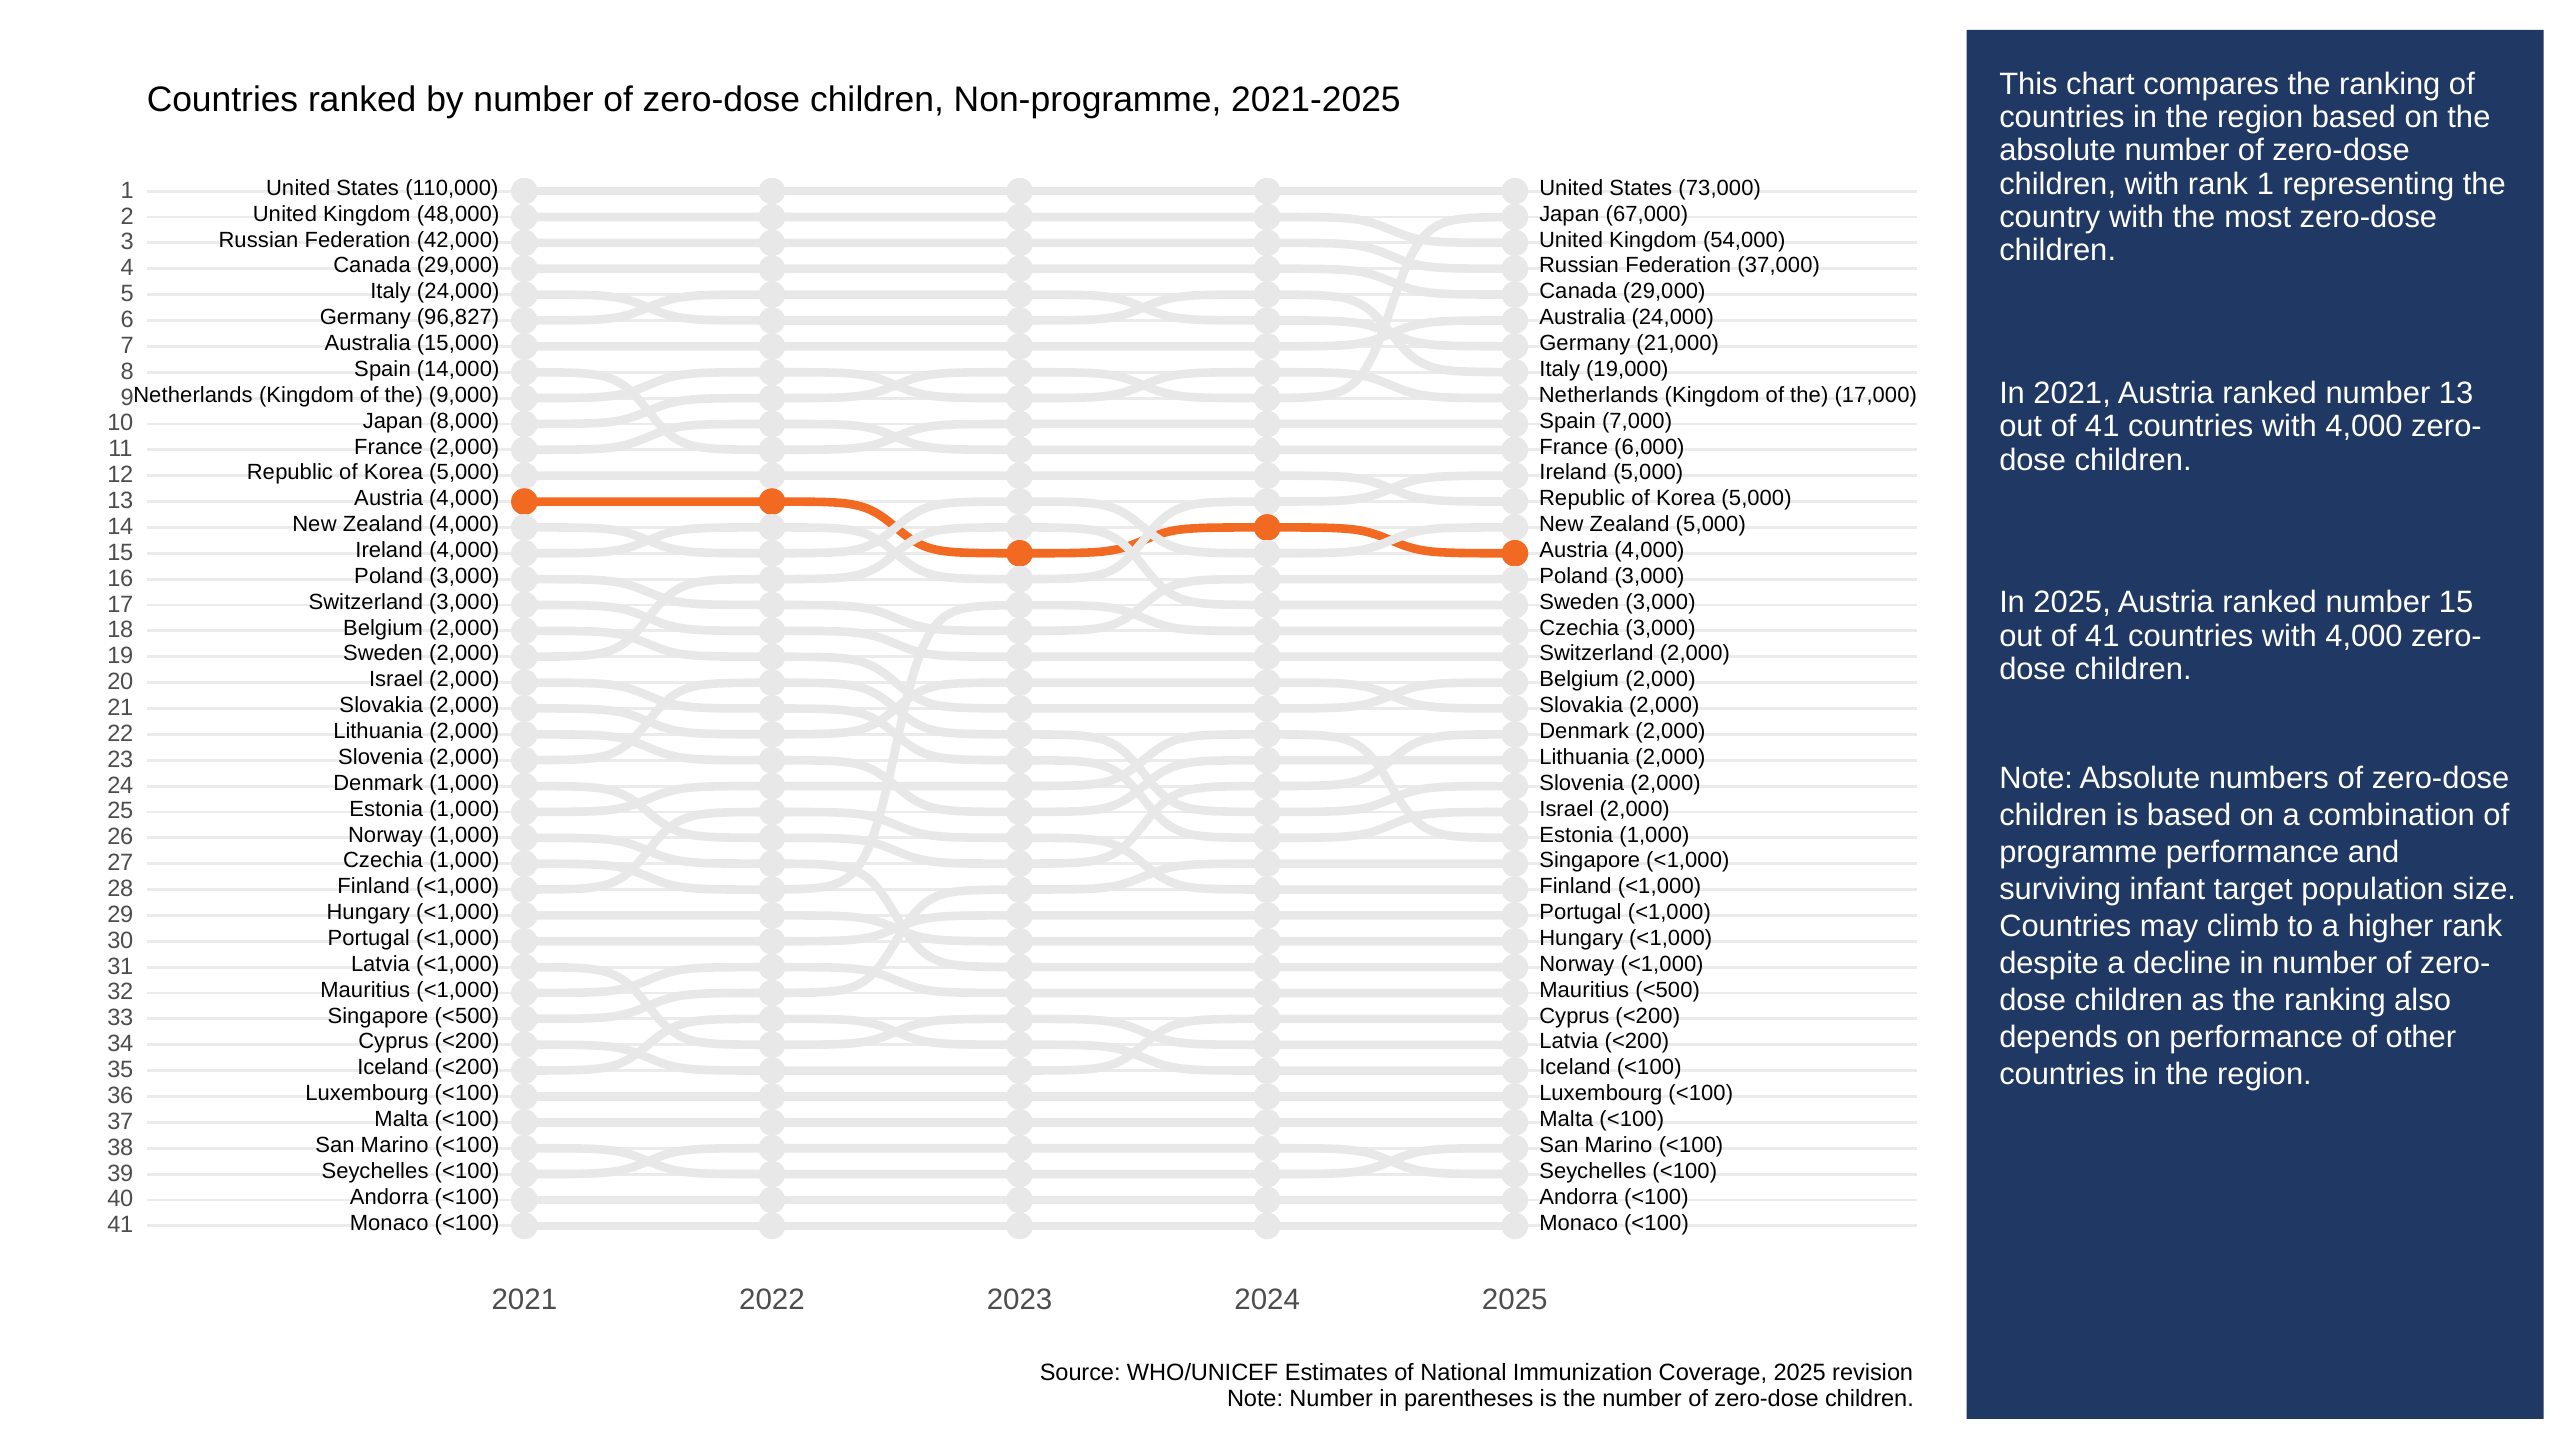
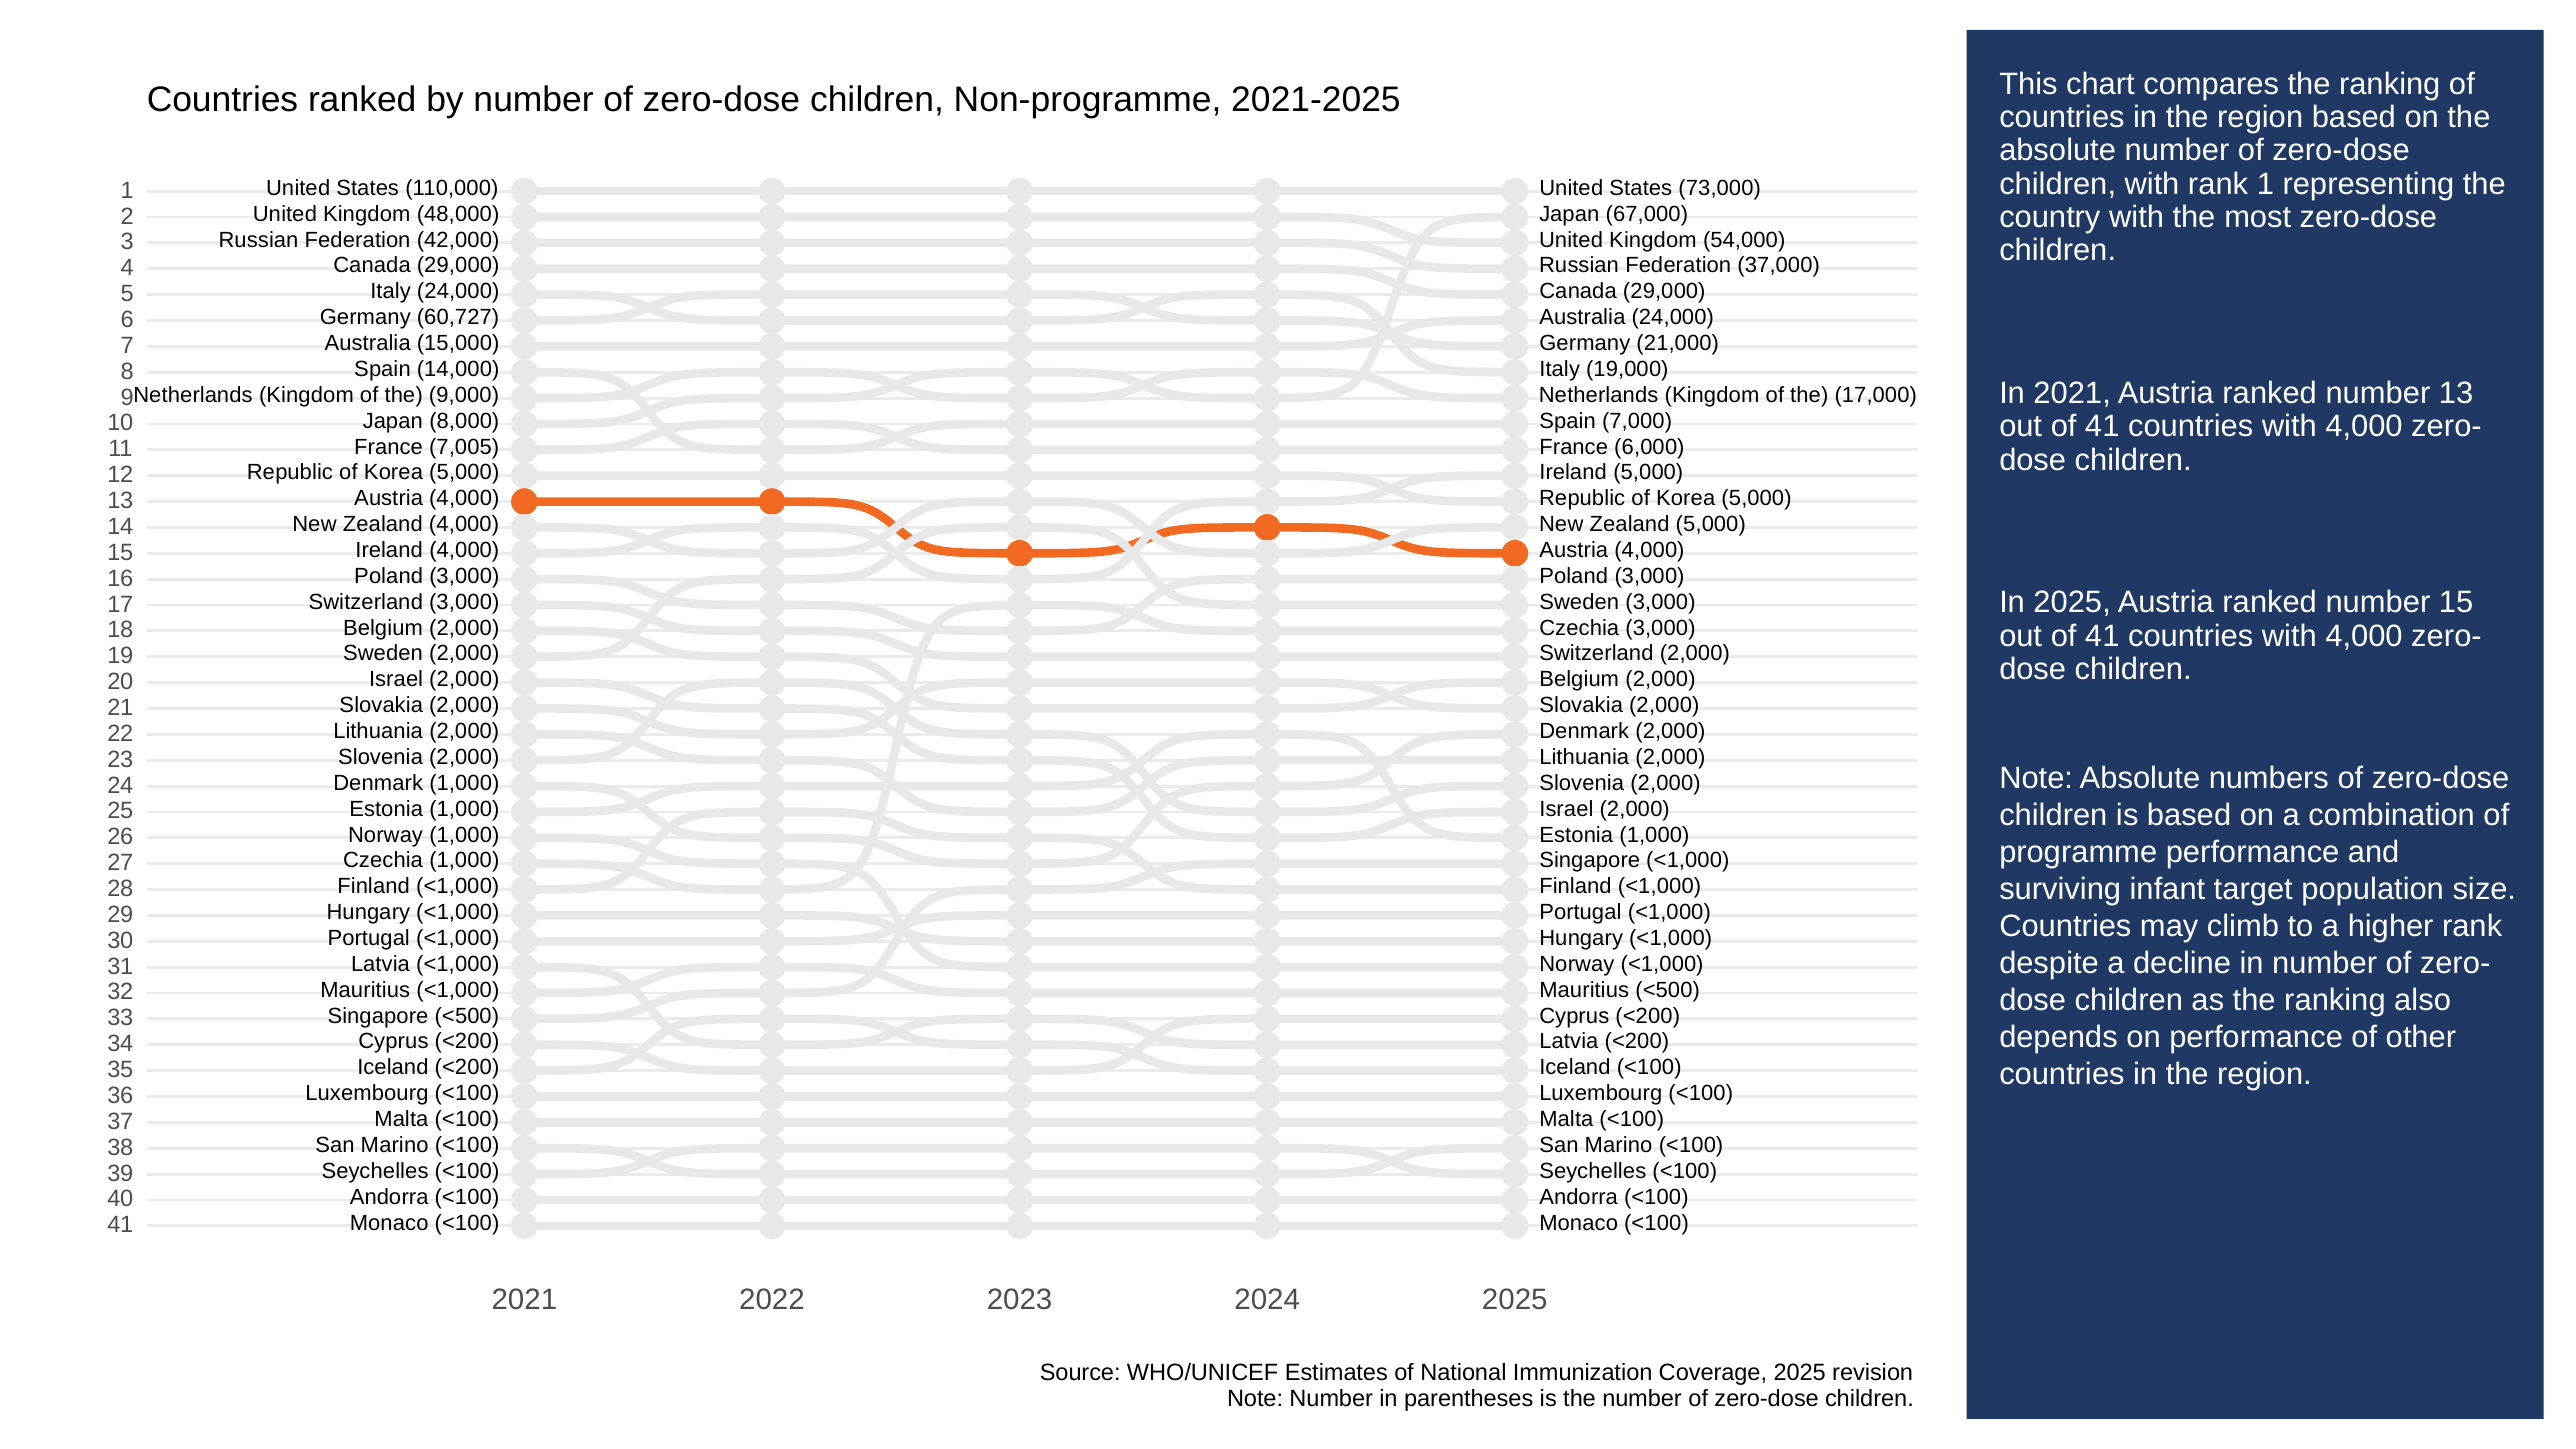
96,827: 96,827 -> 60,727
France 2,000: 2,000 -> 7,005
